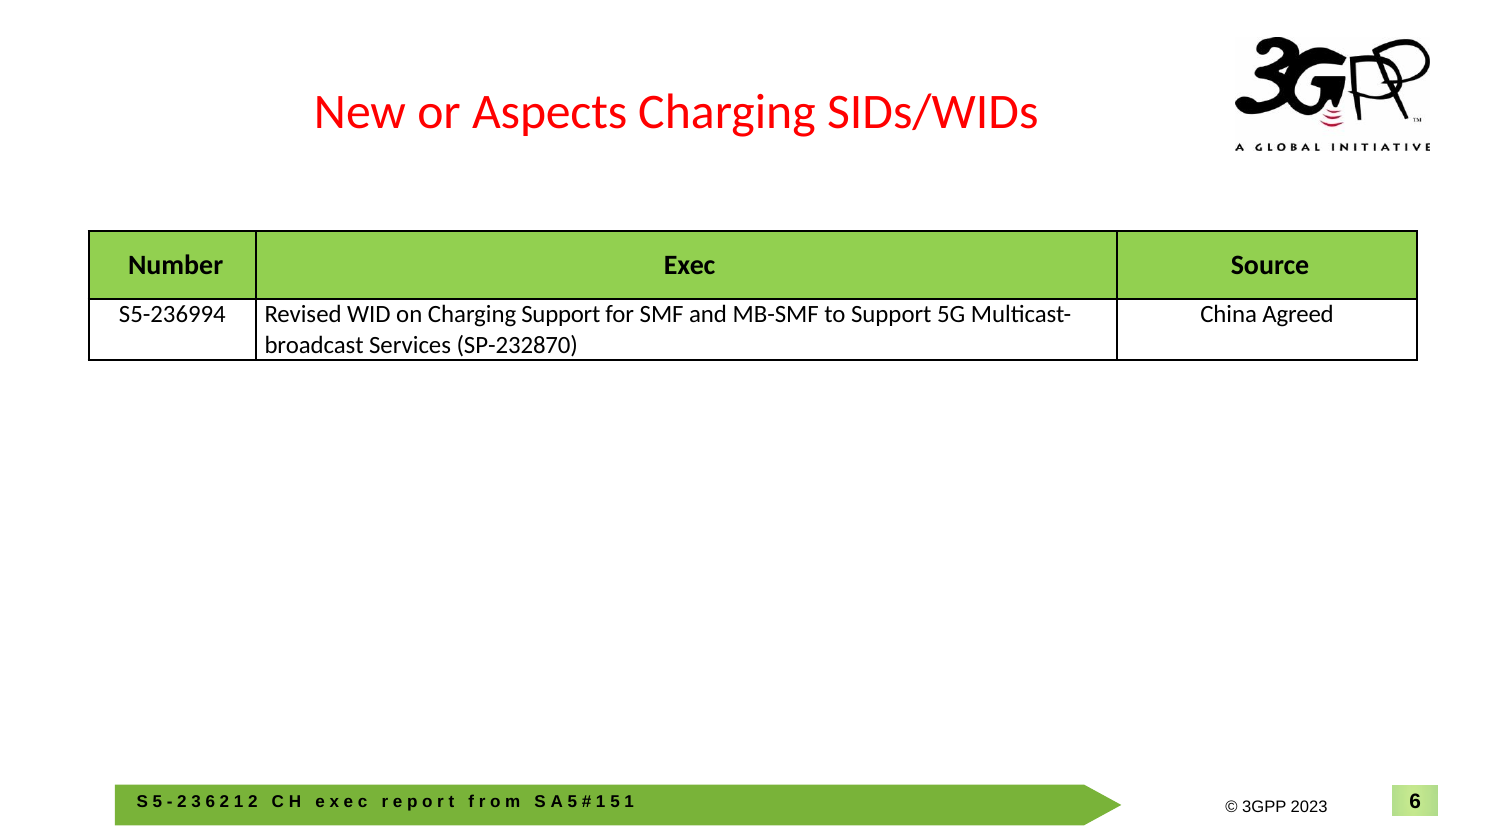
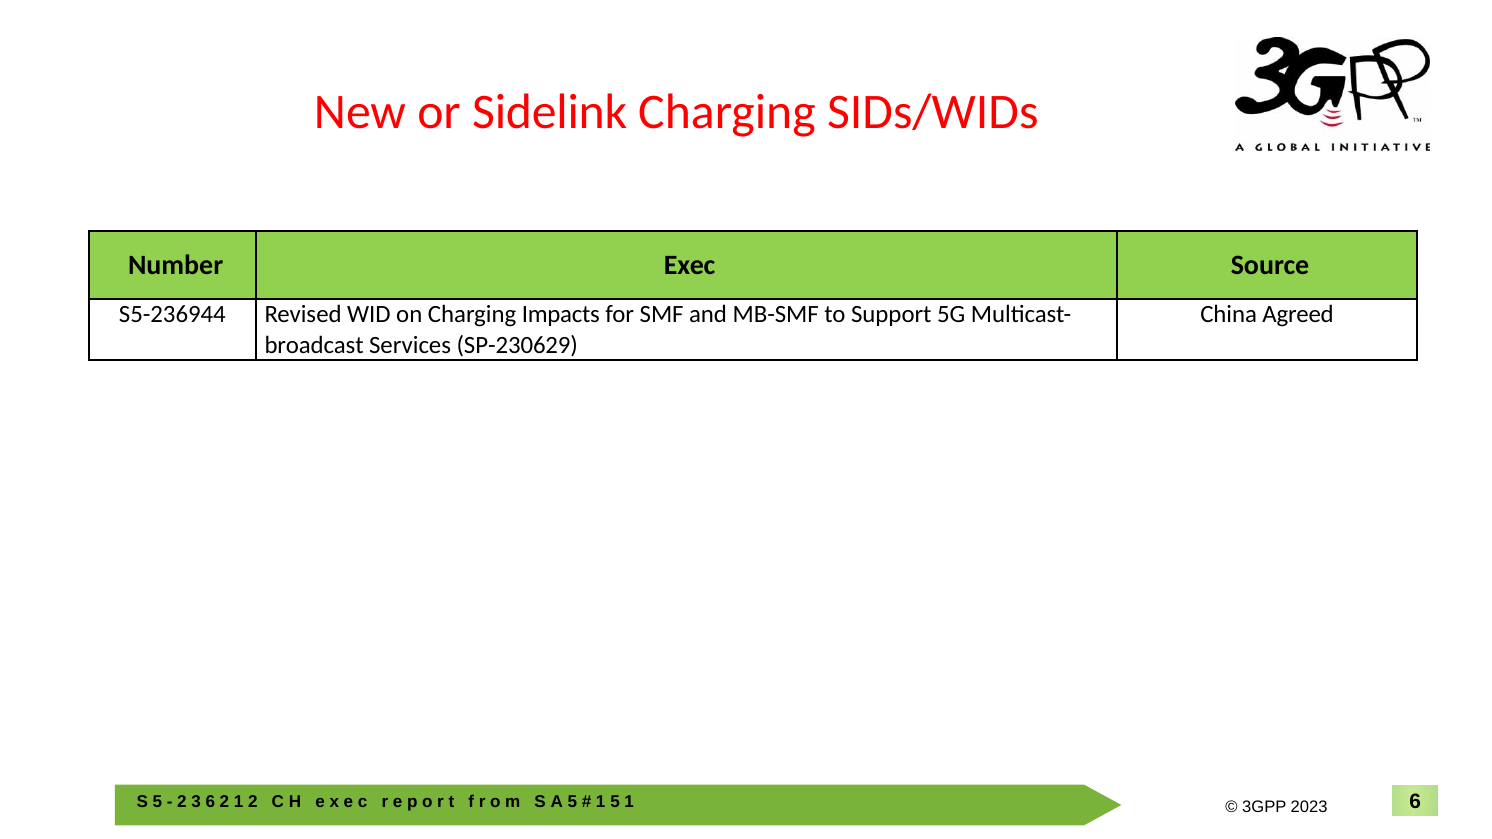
Aspects: Aspects -> Sidelink
S5-236994: S5-236994 -> S5-236944
Charging Support: Support -> Impacts
SP-232870: SP-232870 -> SP-230629
